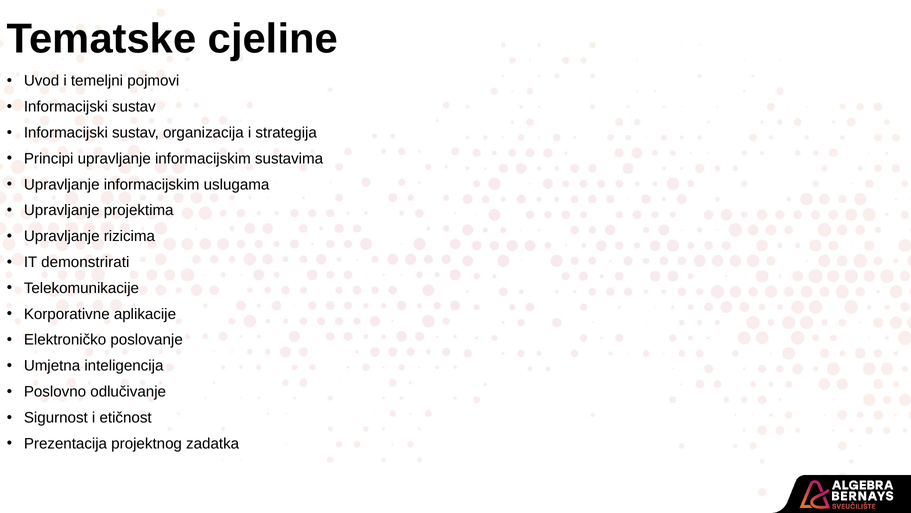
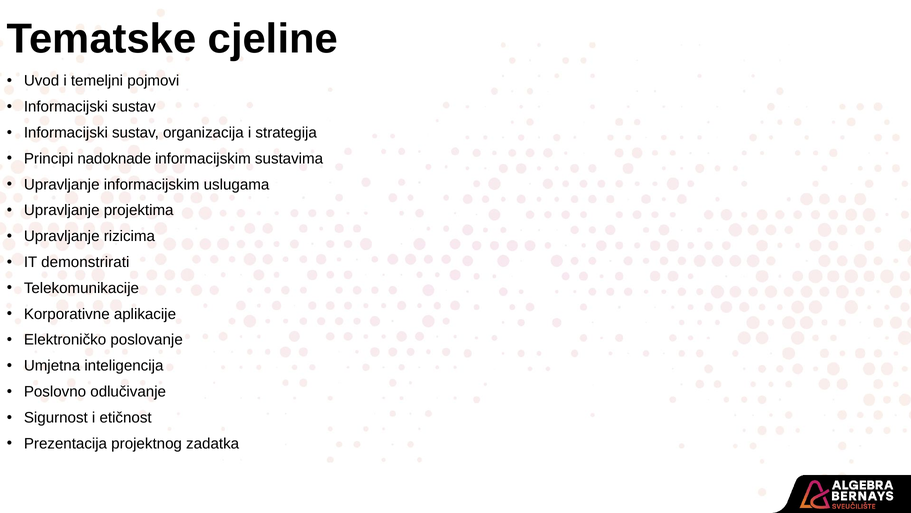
Principi upravljanje: upravljanje -> nadoknade
